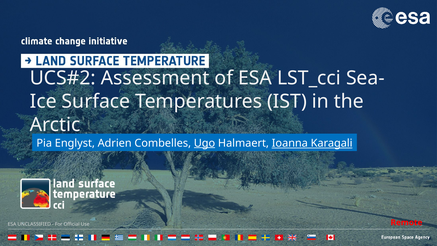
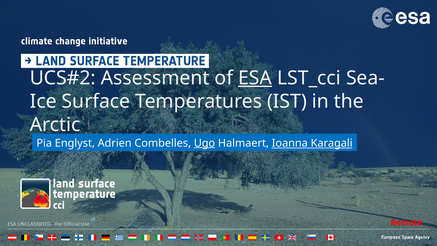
ESA at (255, 78) underline: none -> present
